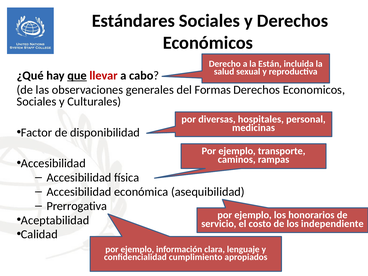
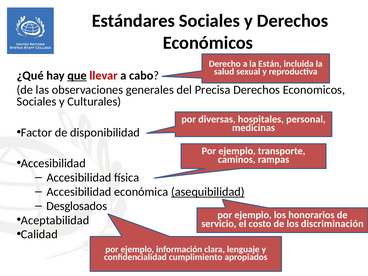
Formas: Formas -> Precisa
asequibilidad underline: none -> present
Prerrogativa: Prerrogativa -> Desglosados
independiente: independiente -> discriminación
